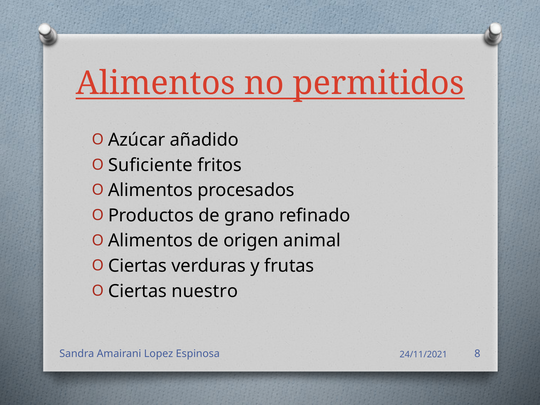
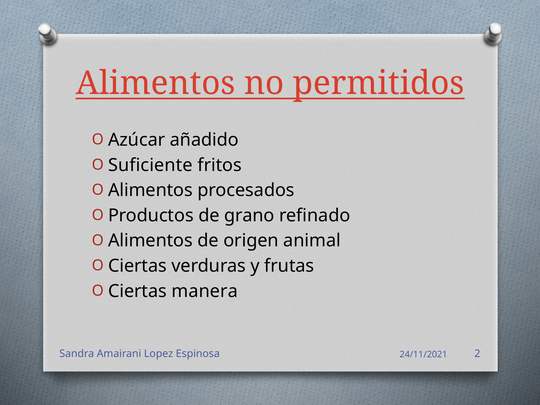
nuestro: nuestro -> manera
8: 8 -> 2
